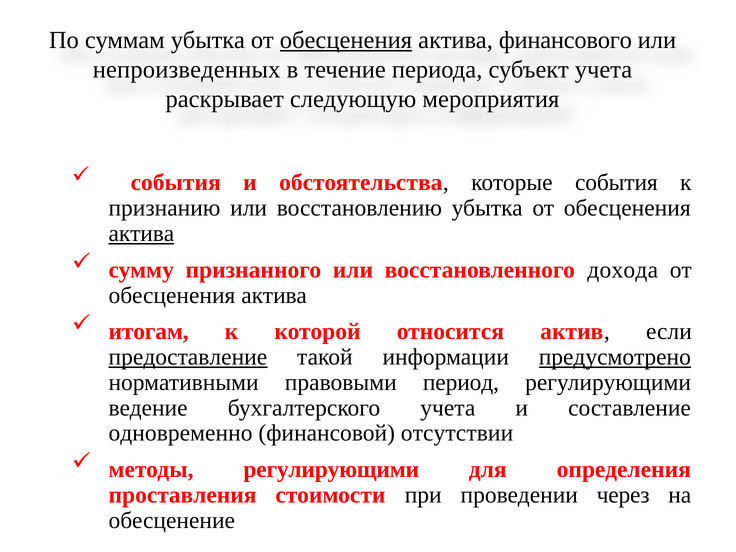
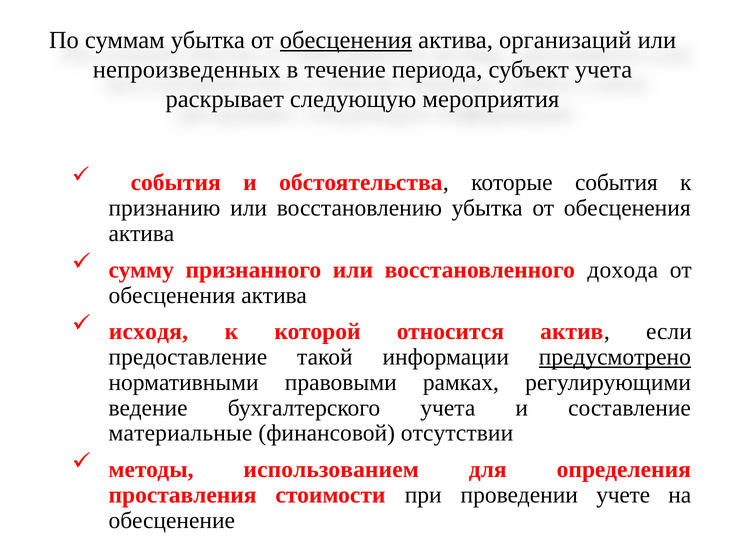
финансового: финансового -> организаций
актива at (141, 233) underline: present -> none
итогам: итогам -> исходя
предоставление underline: present -> none
период: период -> рамках
одновременно: одновременно -> материальные
методы регулирующими: регулирующими -> использованием
через: через -> учете
